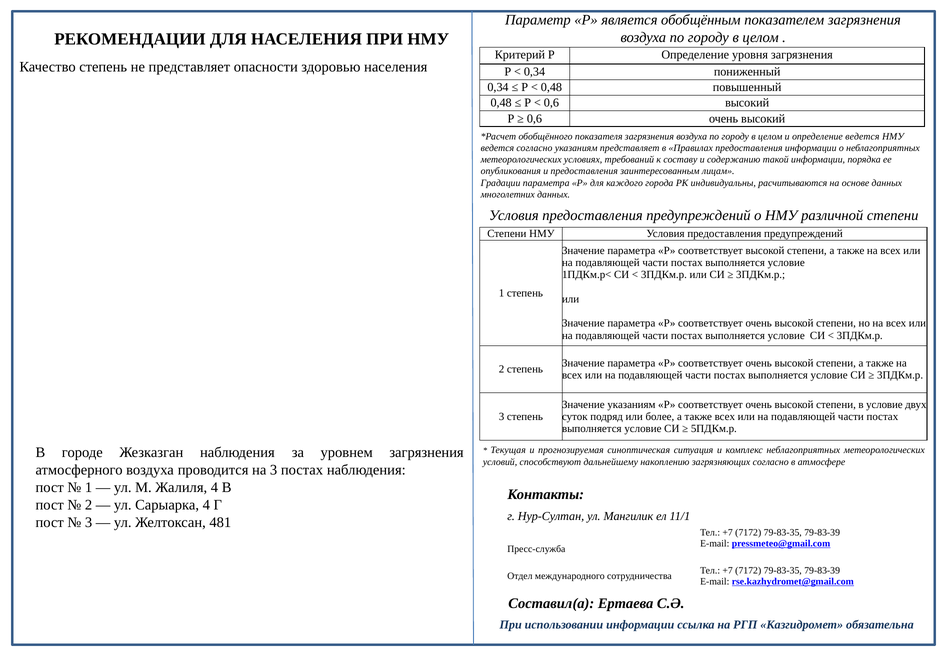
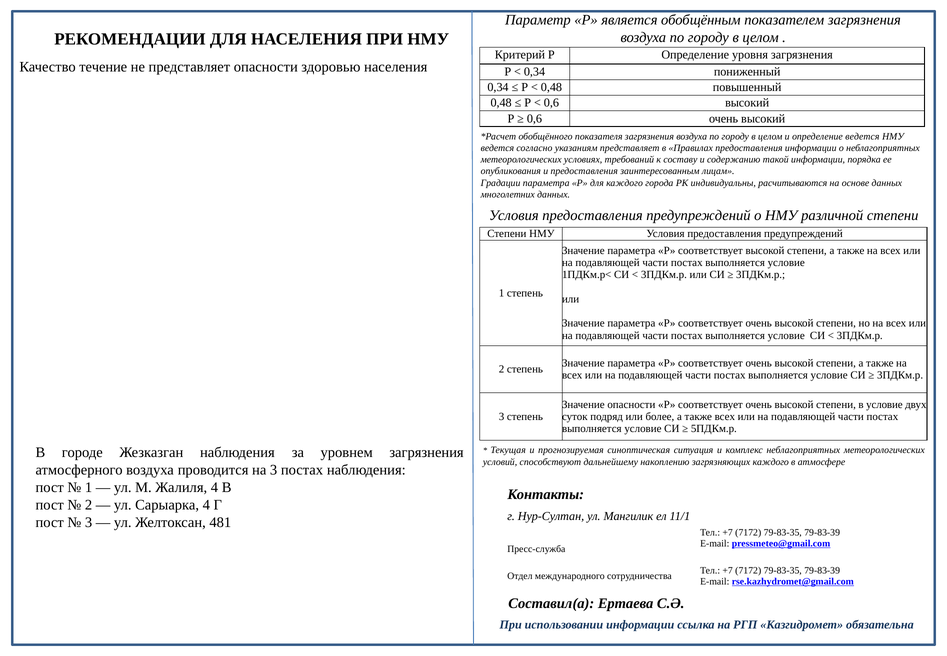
Качество степень: степень -> течение
Значение указаниям: указаниям -> опасности
загрязняющих согласно: согласно -> каждого
